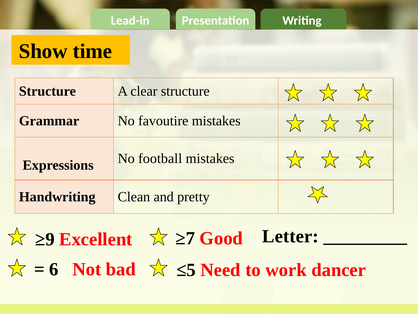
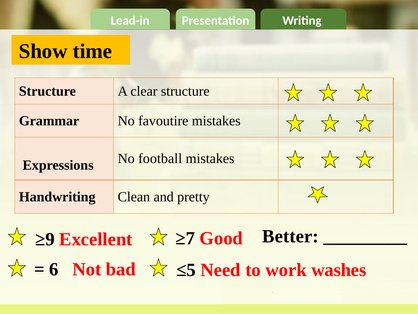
Letter: Letter -> Better
dancer: dancer -> washes
